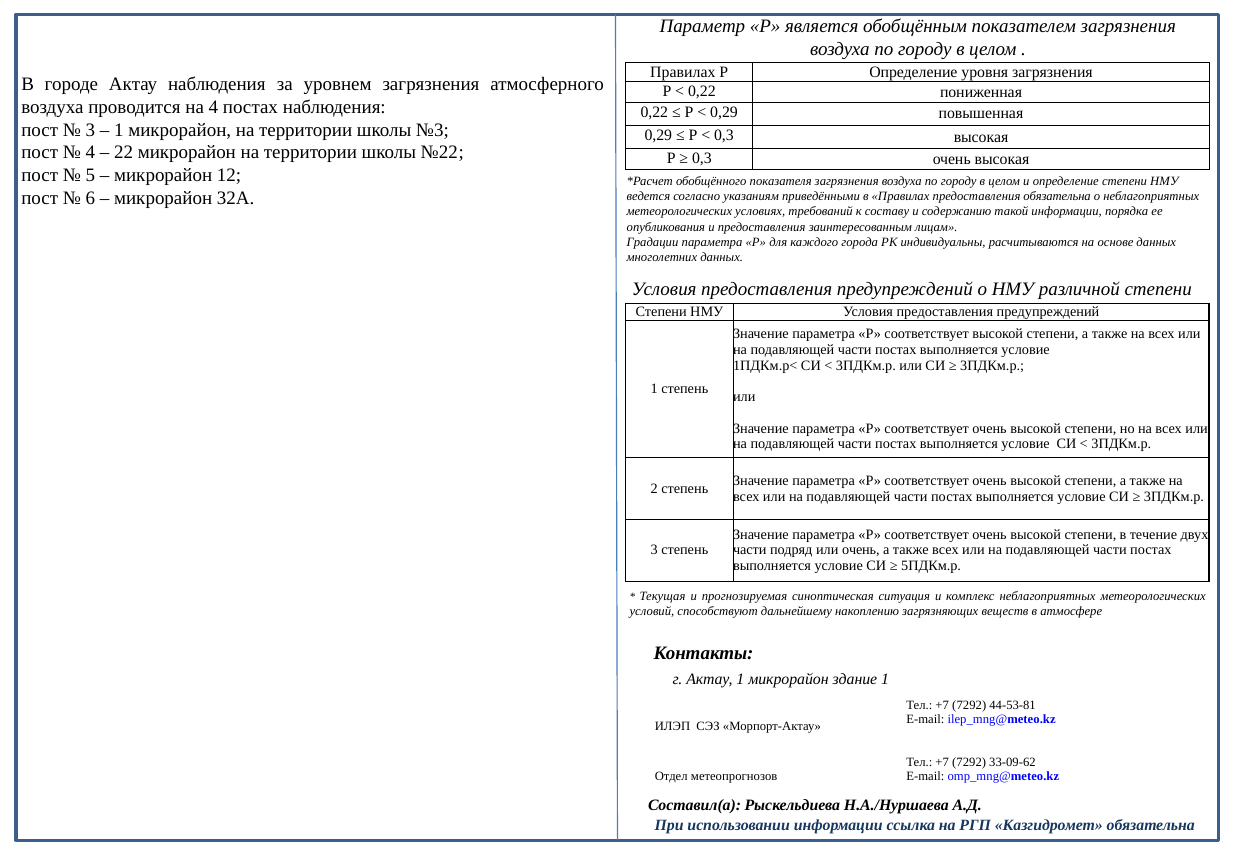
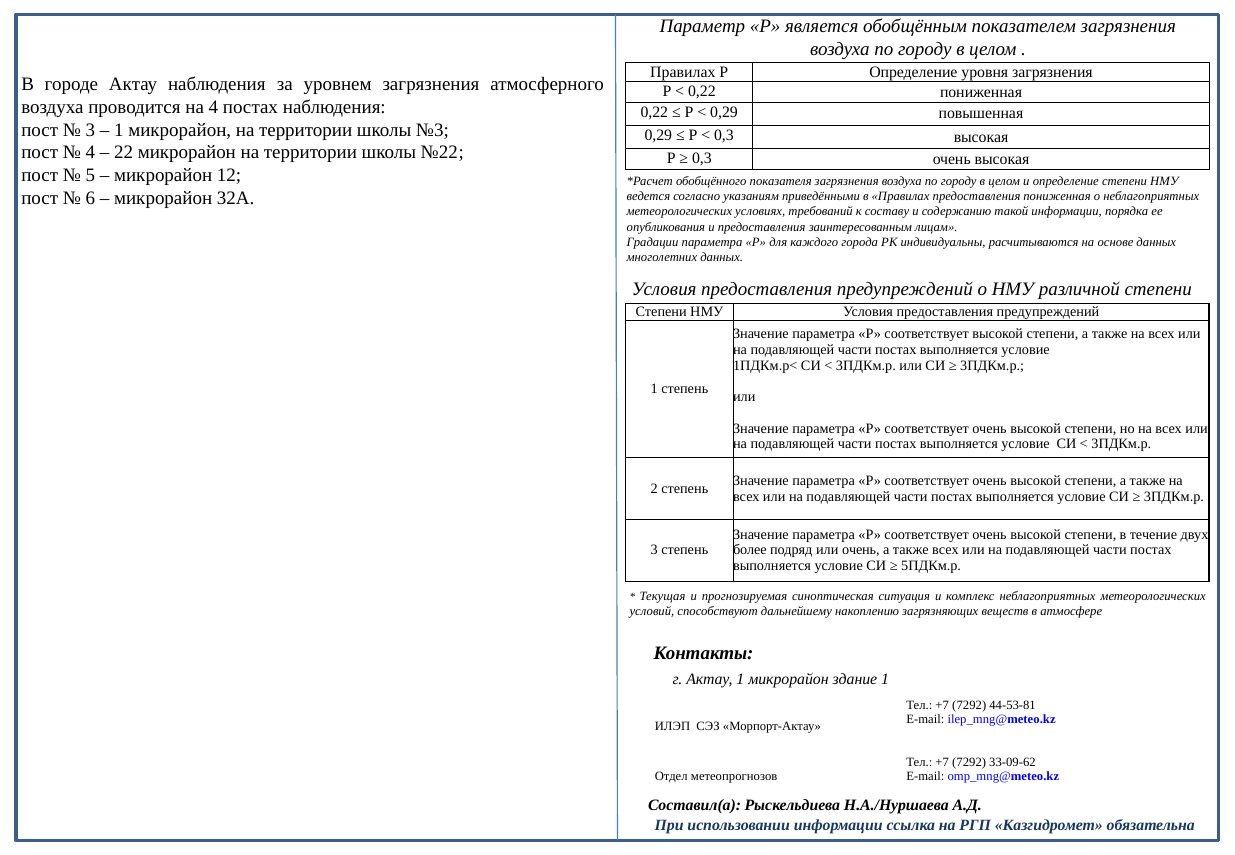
предоставления обязательна: обязательна -> пониженная
части at (750, 550): части -> более
